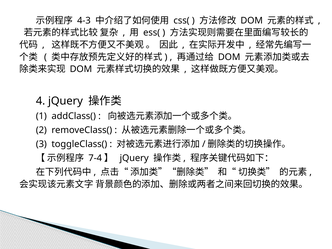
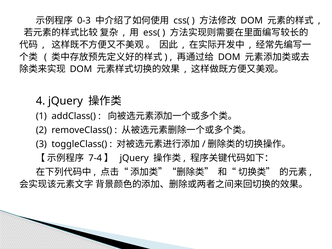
4-3: 4-3 -> 0-3
